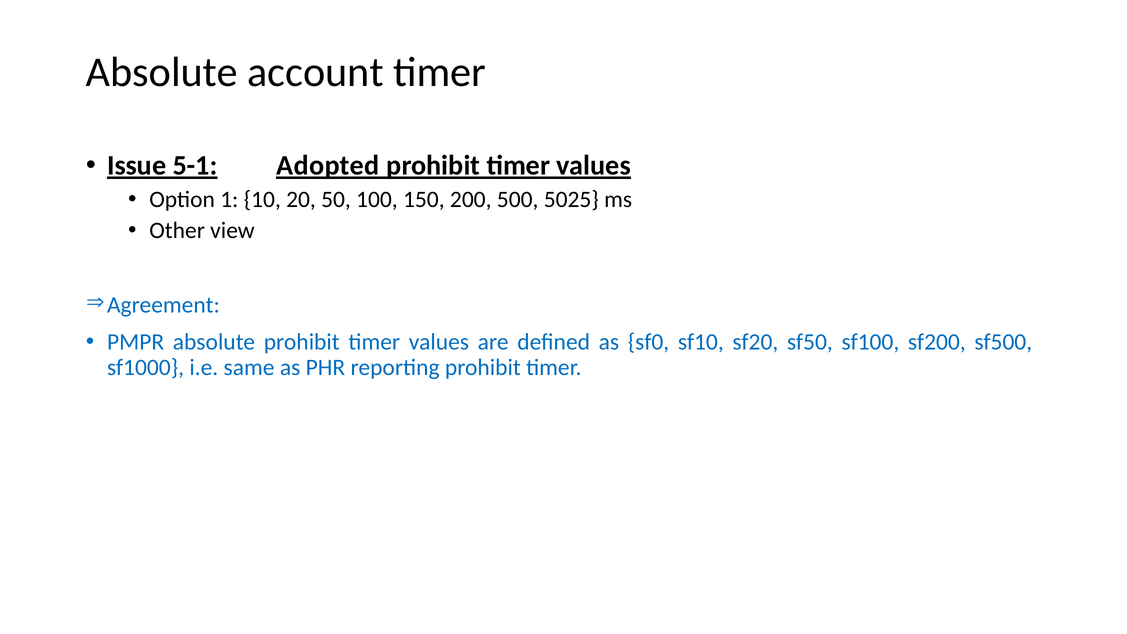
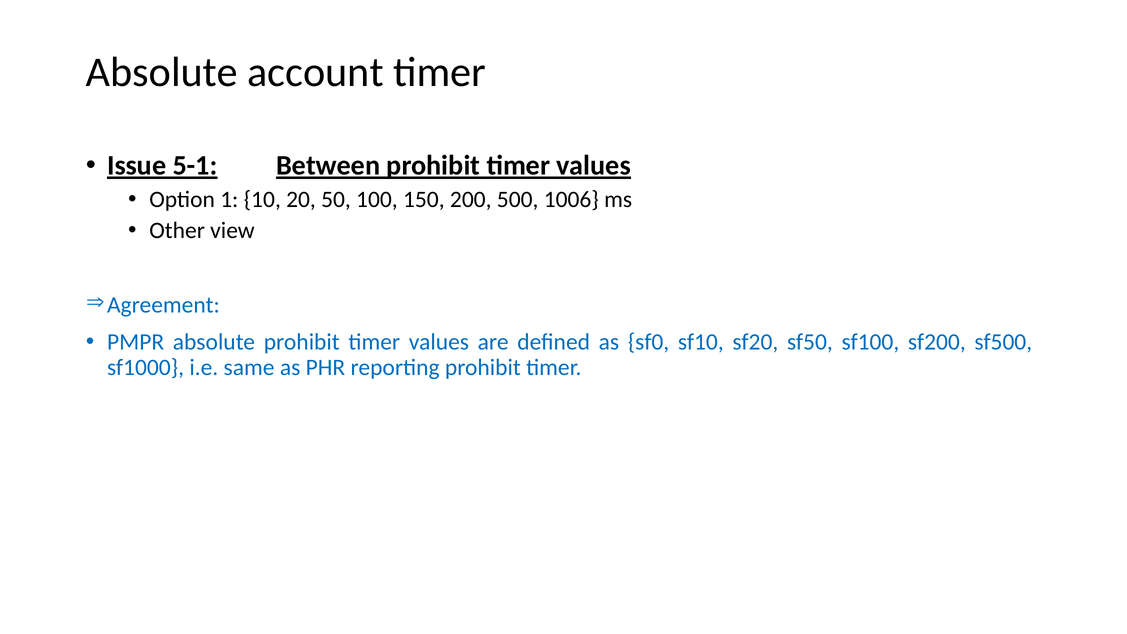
Adopted: Adopted -> Between
5025: 5025 -> 1006
